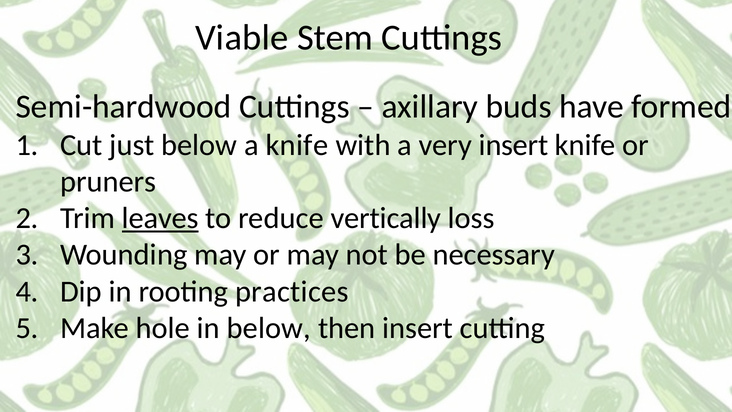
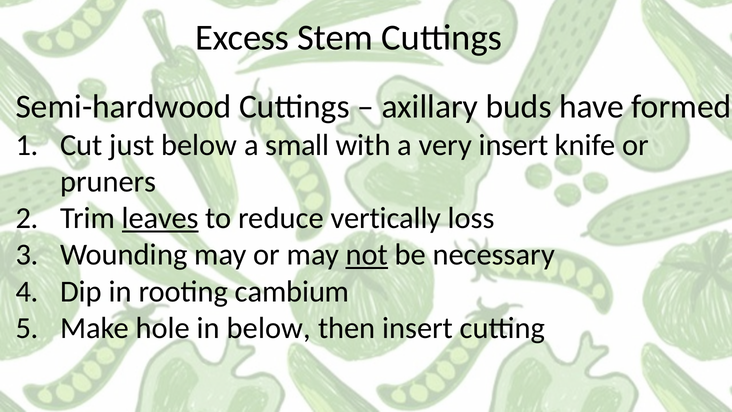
Viable: Viable -> Excess
a knife: knife -> small
not underline: none -> present
practices: practices -> cambium
